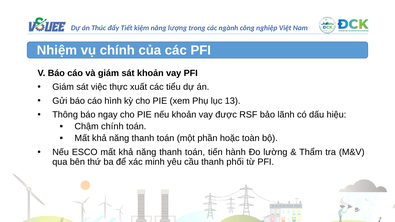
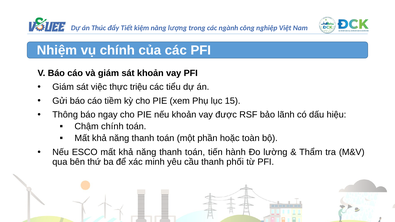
xuất: xuất -> triệu
hình: hình -> tiềm
13: 13 -> 15
